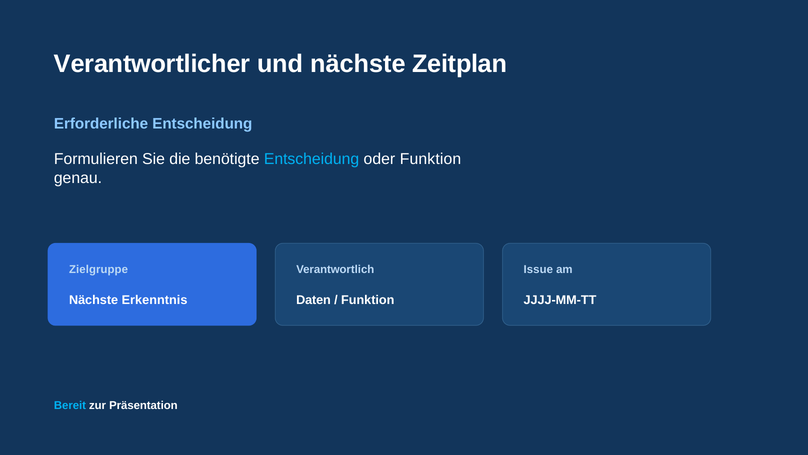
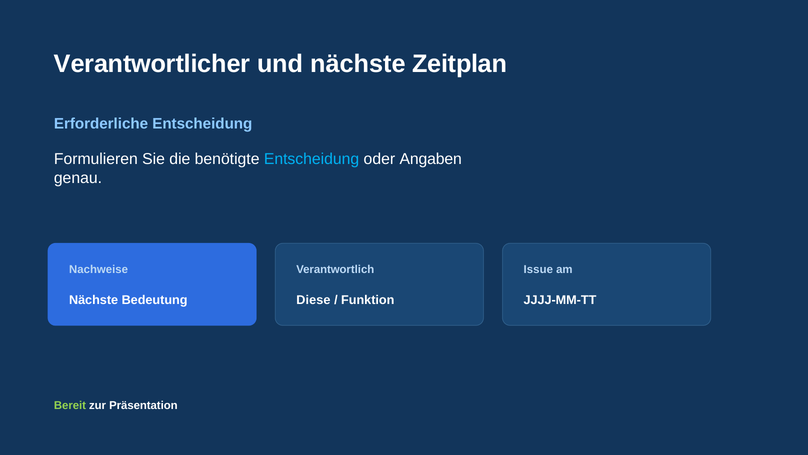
oder Funktion: Funktion -> Angaben
Zielgruppe: Zielgruppe -> Nachweise
Erkenntnis: Erkenntnis -> Bedeutung
Daten: Daten -> Diese
Bereit colour: light blue -> light green
